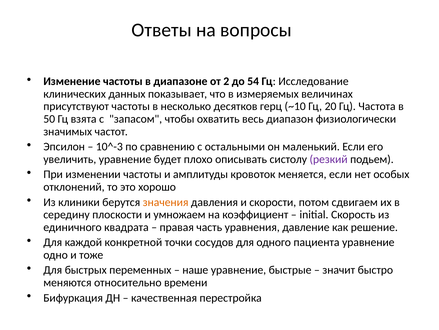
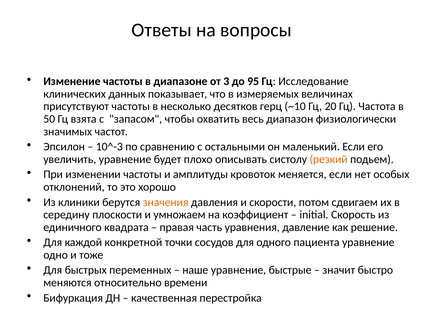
2: 2 -> 3
54: 54 -> 95
резкий colour: purple -> orange
